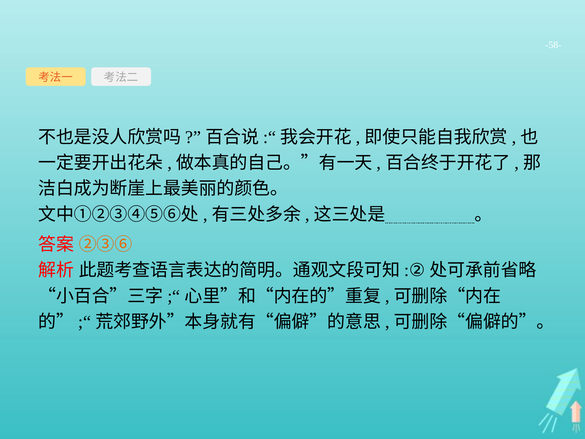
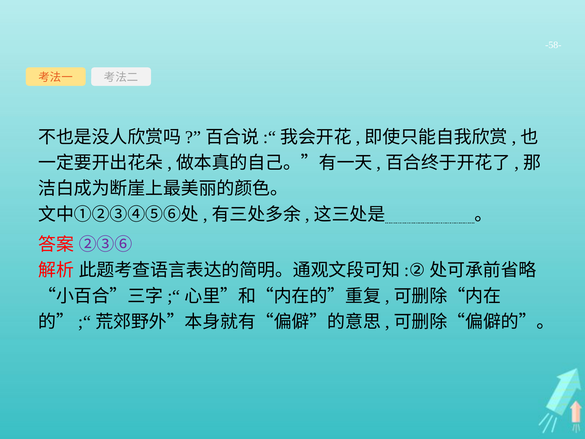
②③⑥ colour: orange -> purple
